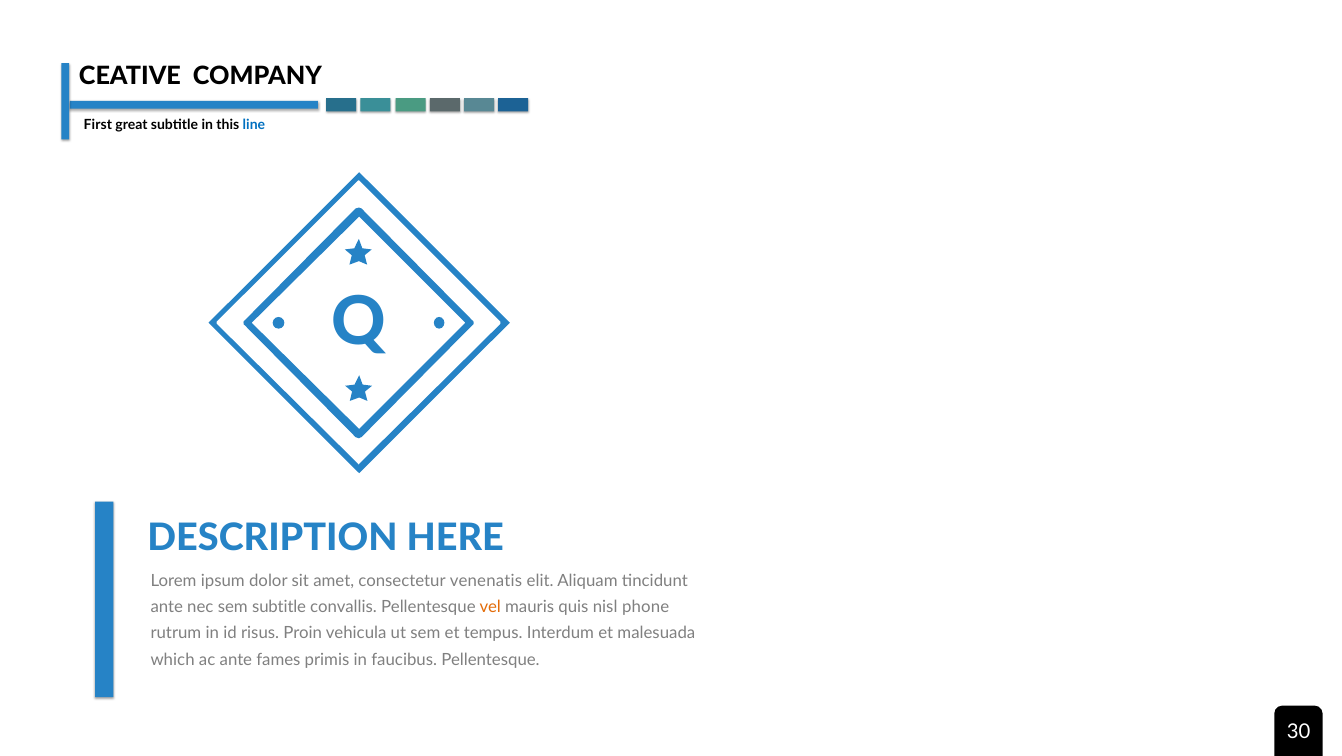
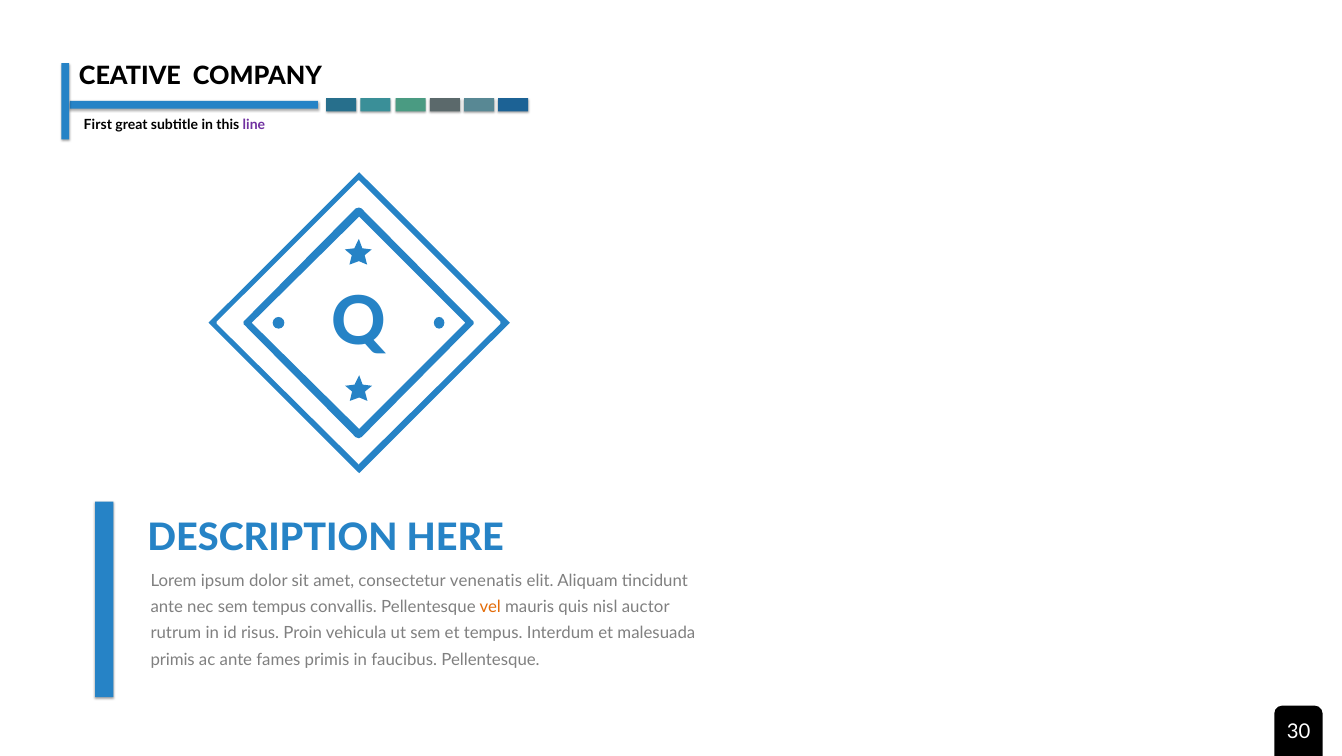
line colour: blue -> purple
sem subtitle: subtitle -> tempus
phone: phone -> auctor
which at (173, 660): which -> primis
